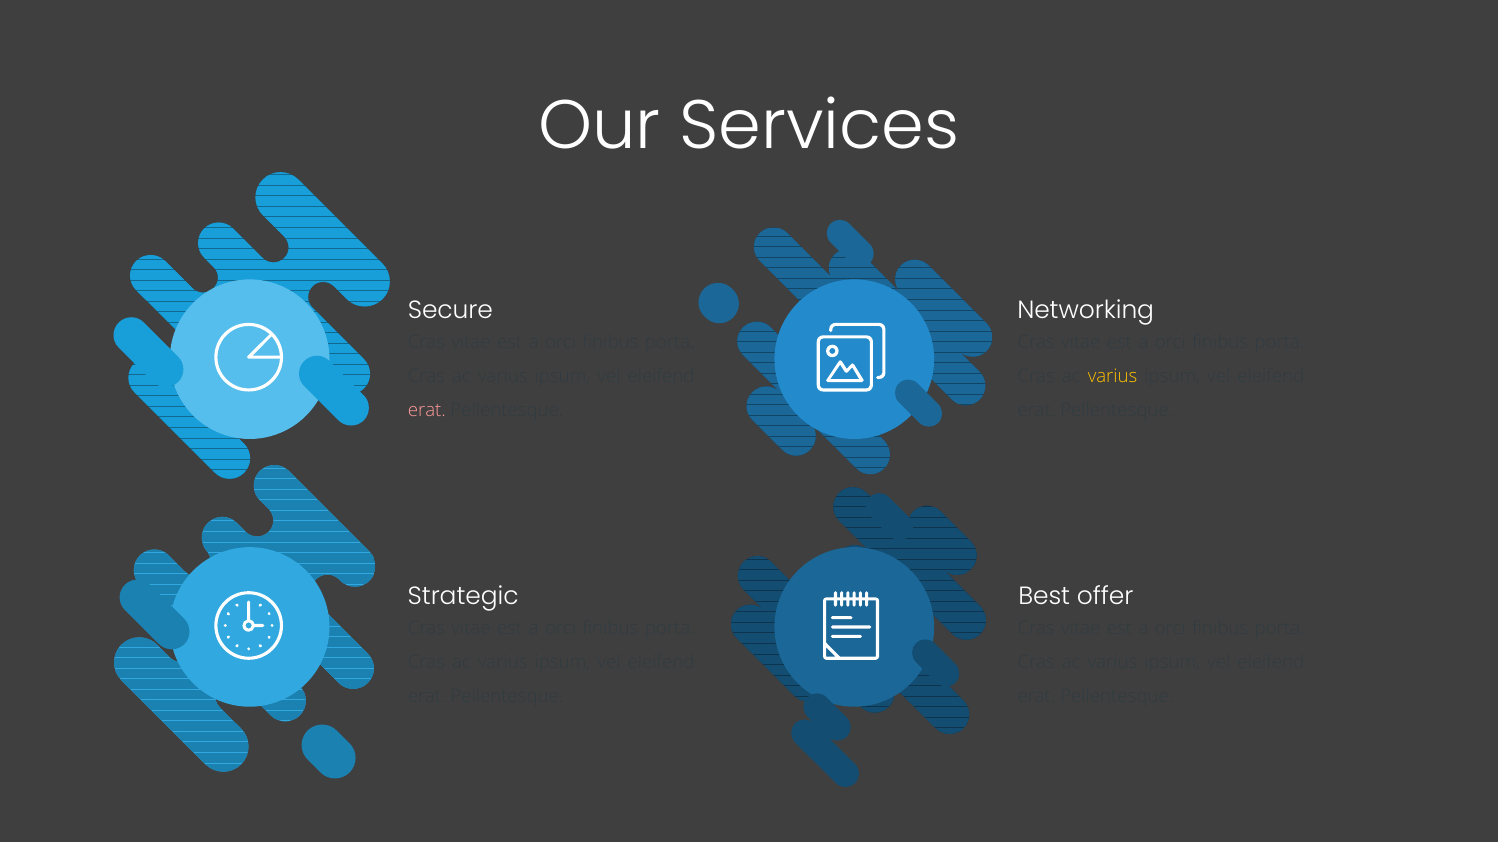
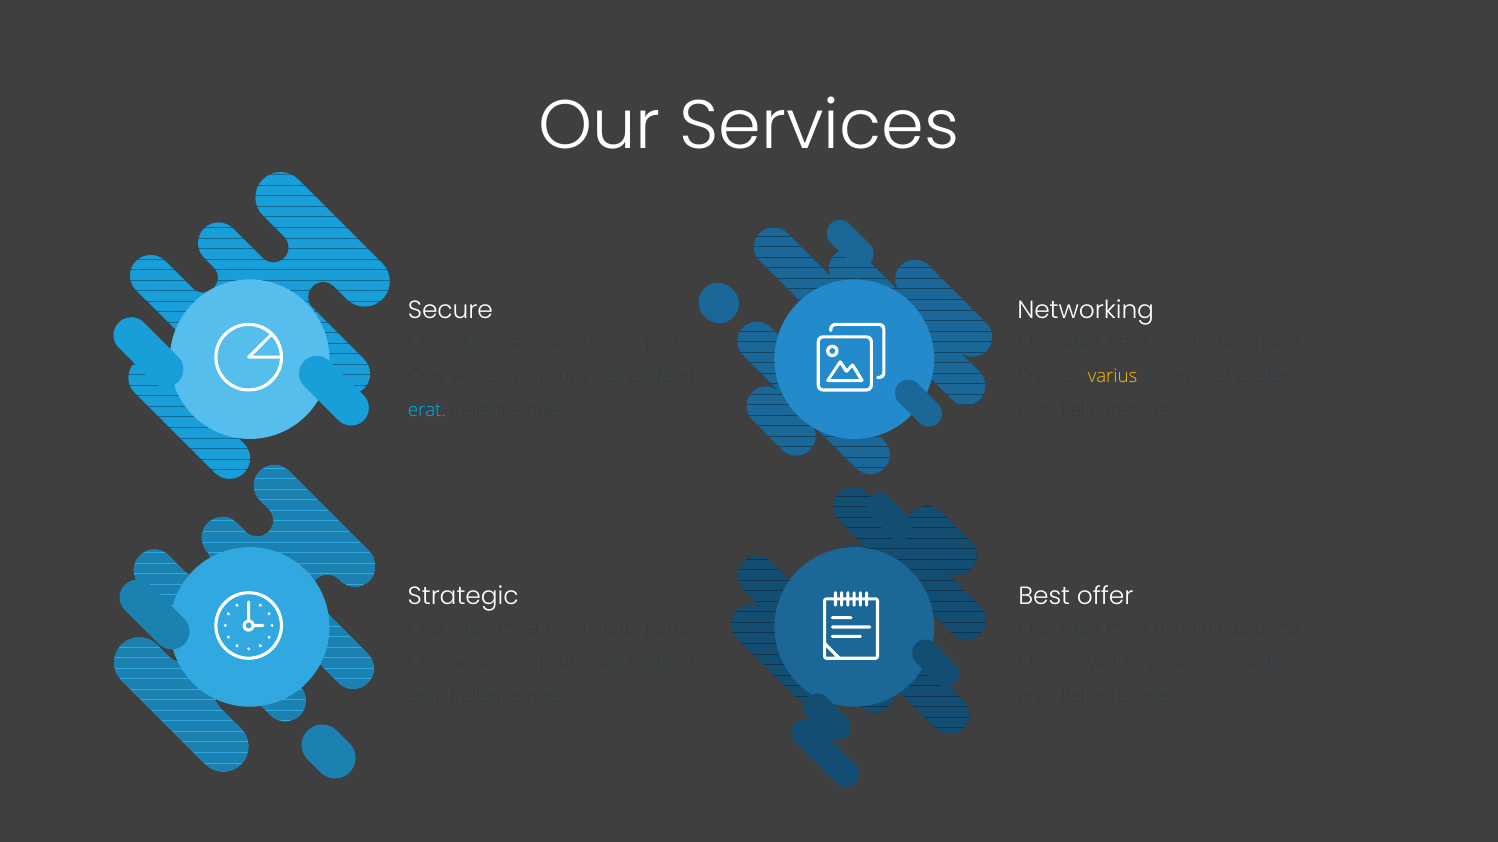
erat at (427, 410) colour: pink -> light blue
